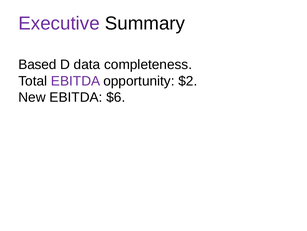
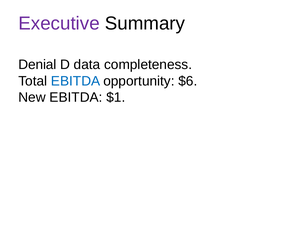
Based: Based -> Denial
EBITDA at (76, 81) colour: purple -> blue
$2: $2 -> $6
$6: $6 -> $1
